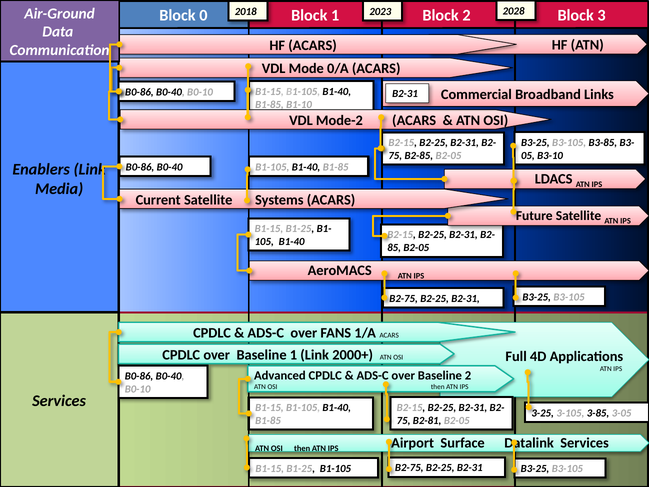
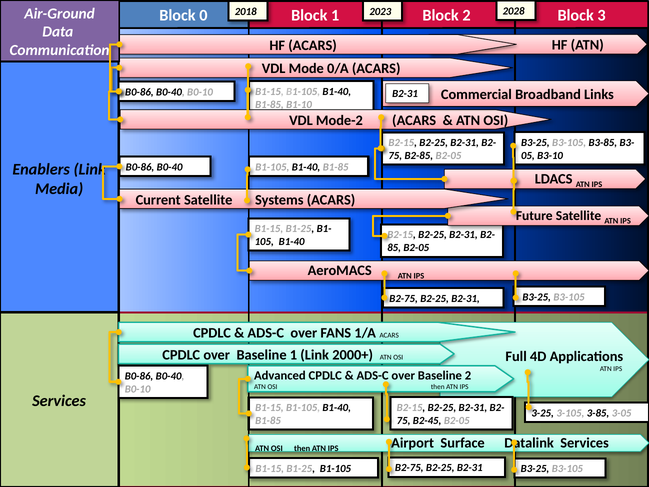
B2-81: B2-81 -> B2-45
